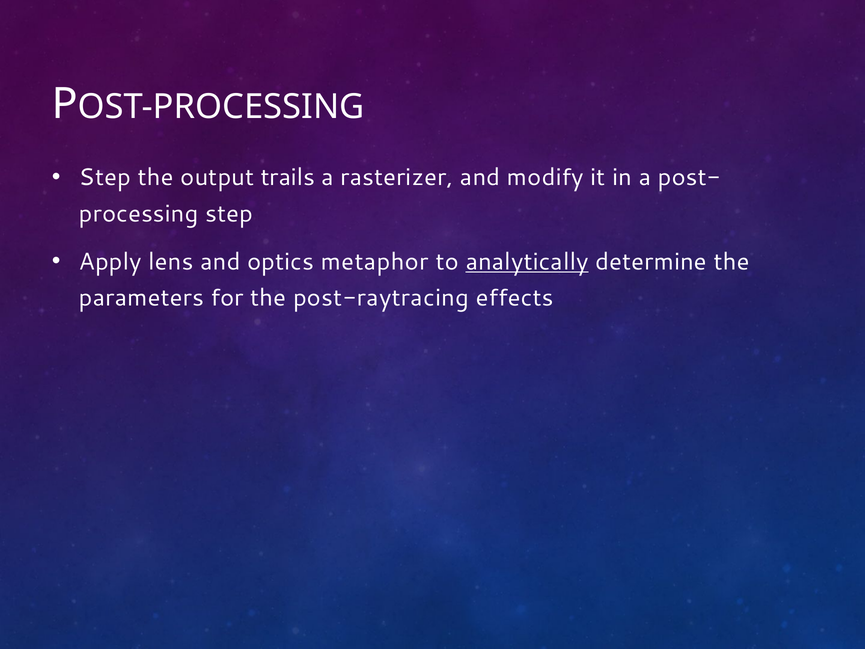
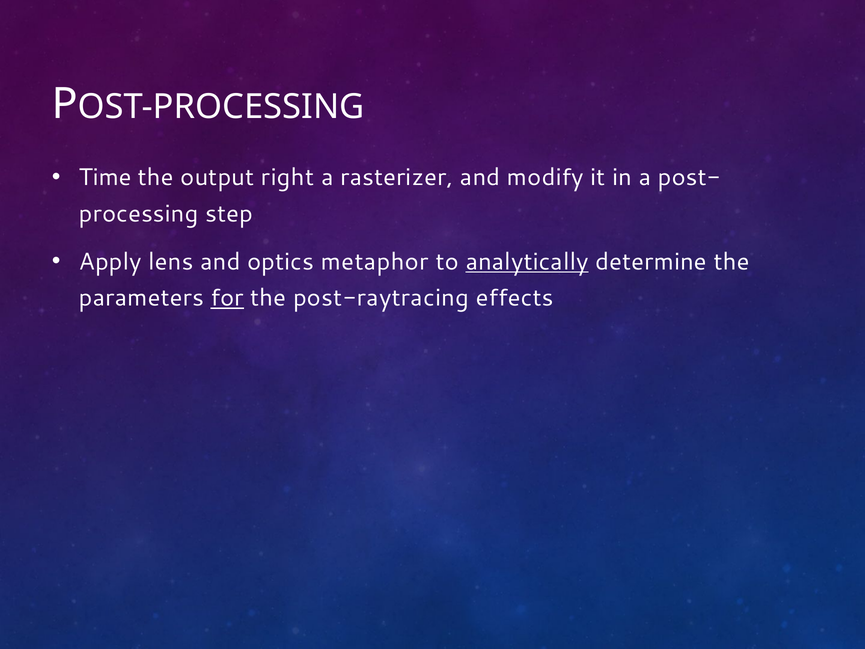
Step at (105, 177): Step -> Time
trails: trails -> right
for underline: none -> present
